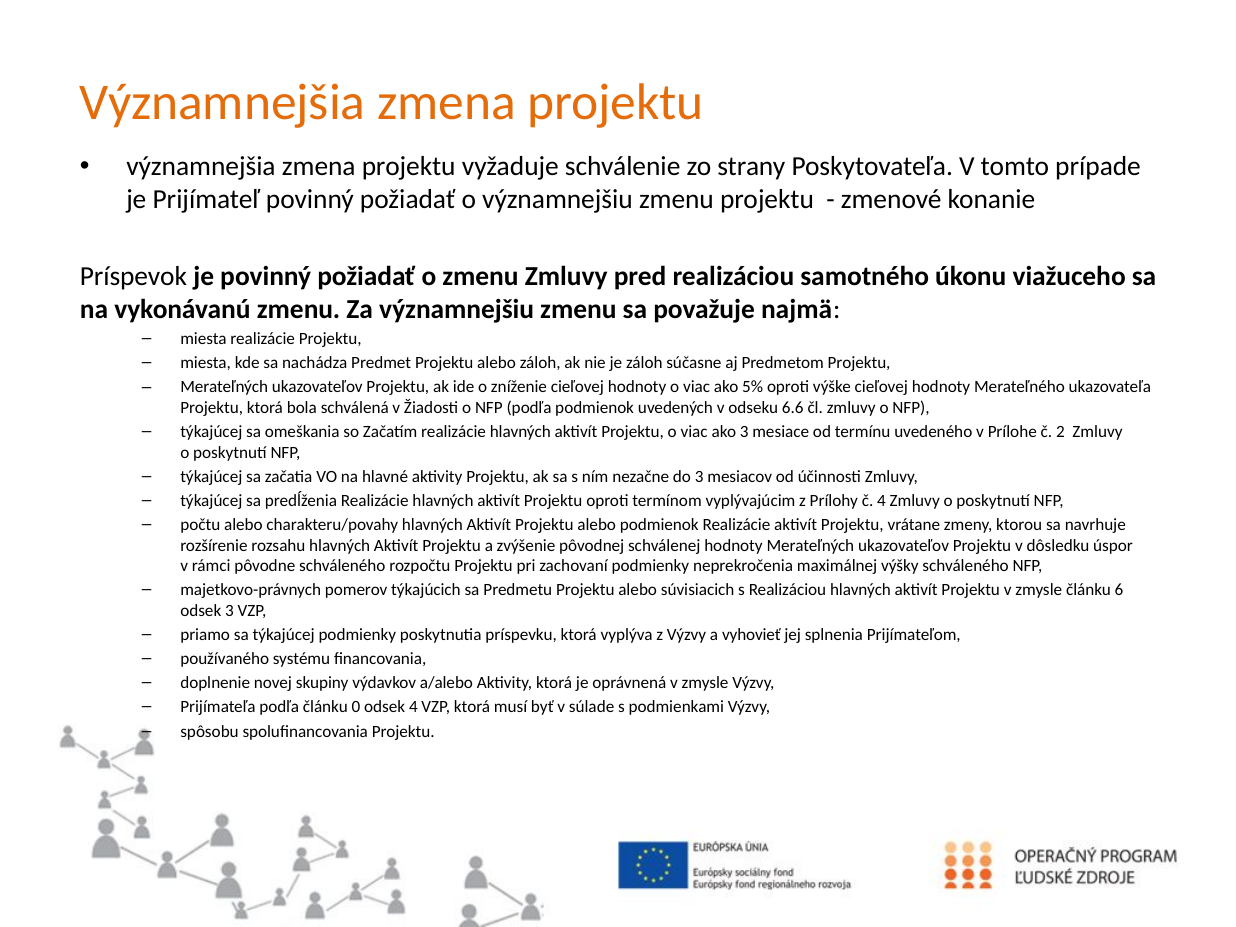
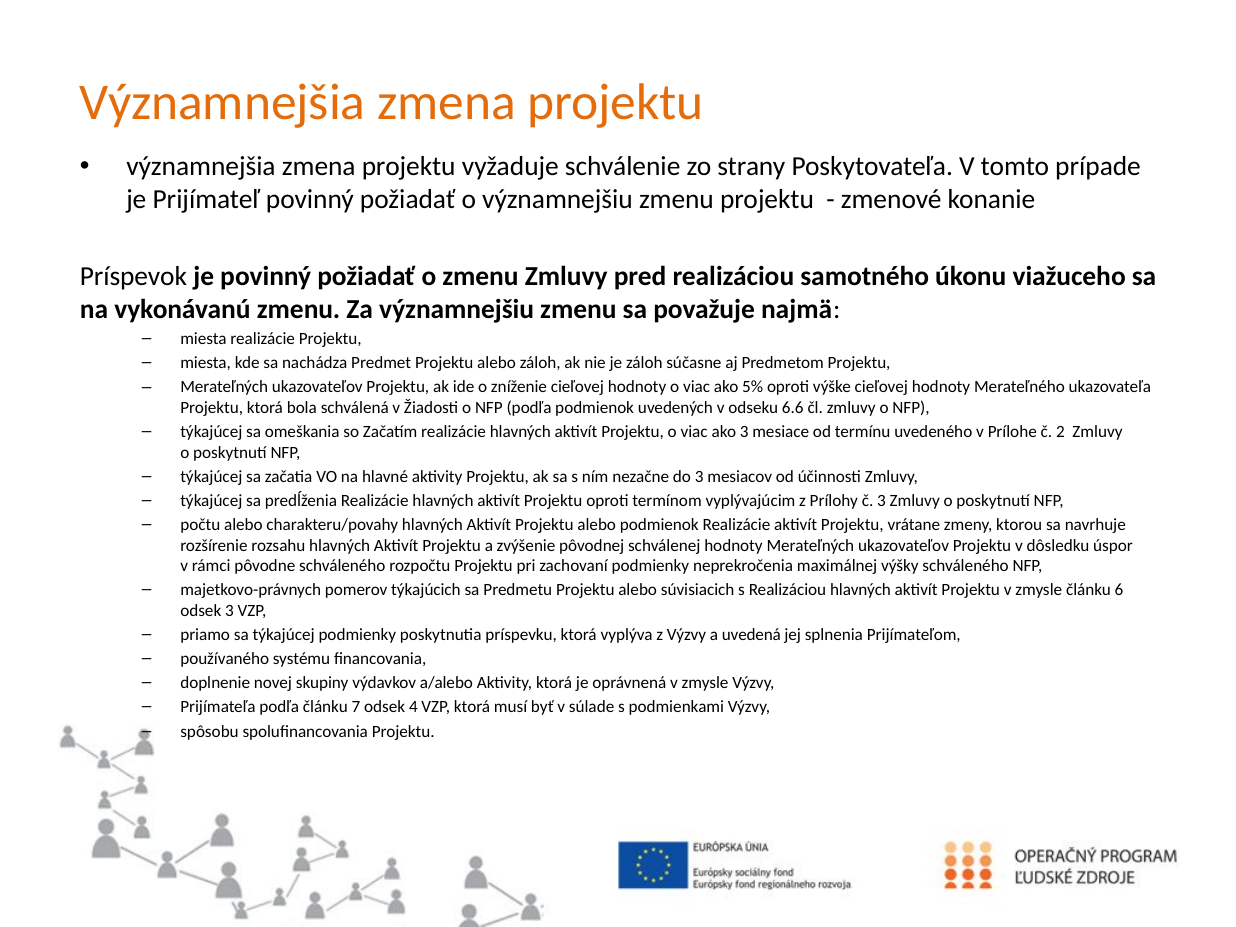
č 4: 4 -> 3
vyhovieť: vyhovieť -> uvedená
0: 0 -> 7
